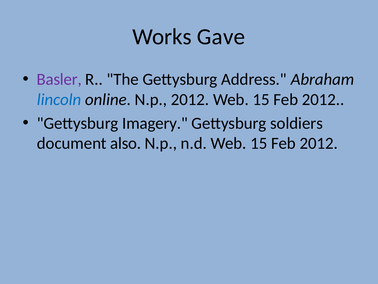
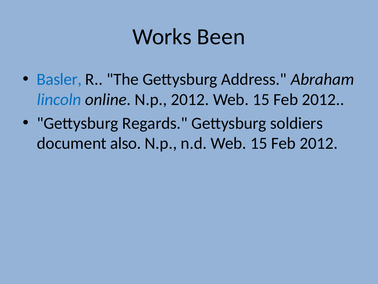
Gave: Gave -> Been
Basler colour: purple -> blue
Imagery: Imagery -> Regards
